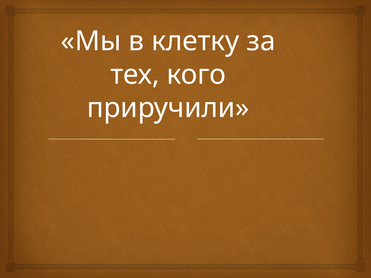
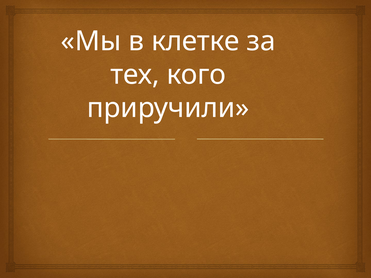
клетку: клетку -> клетке
